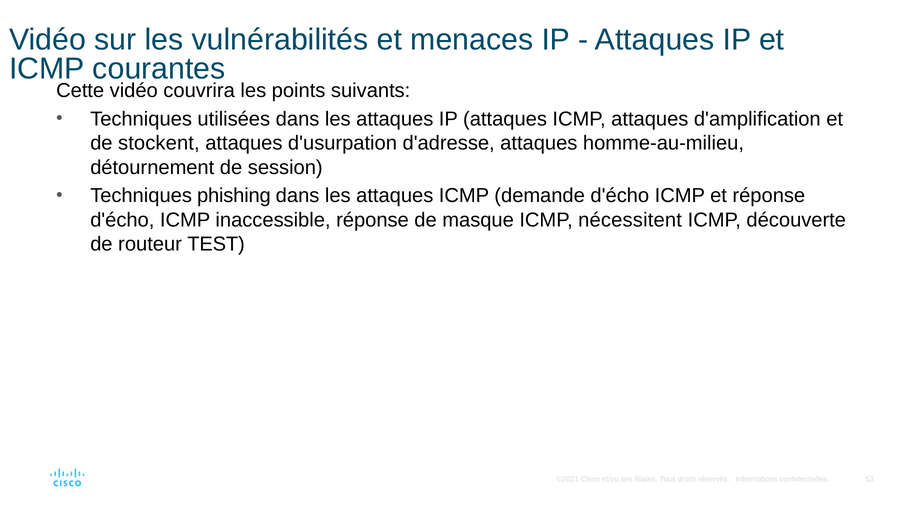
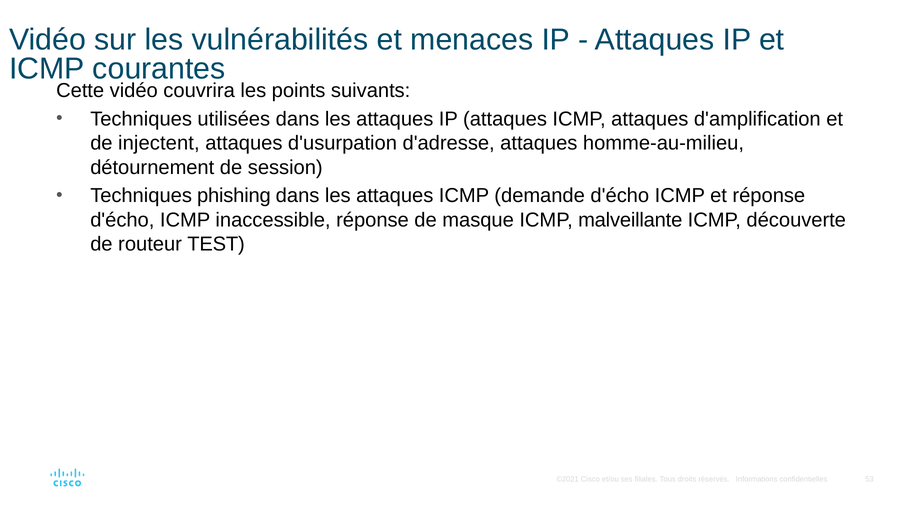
stockent: stockent -> injectent
nécessitent: nécessitent -> malveillante
